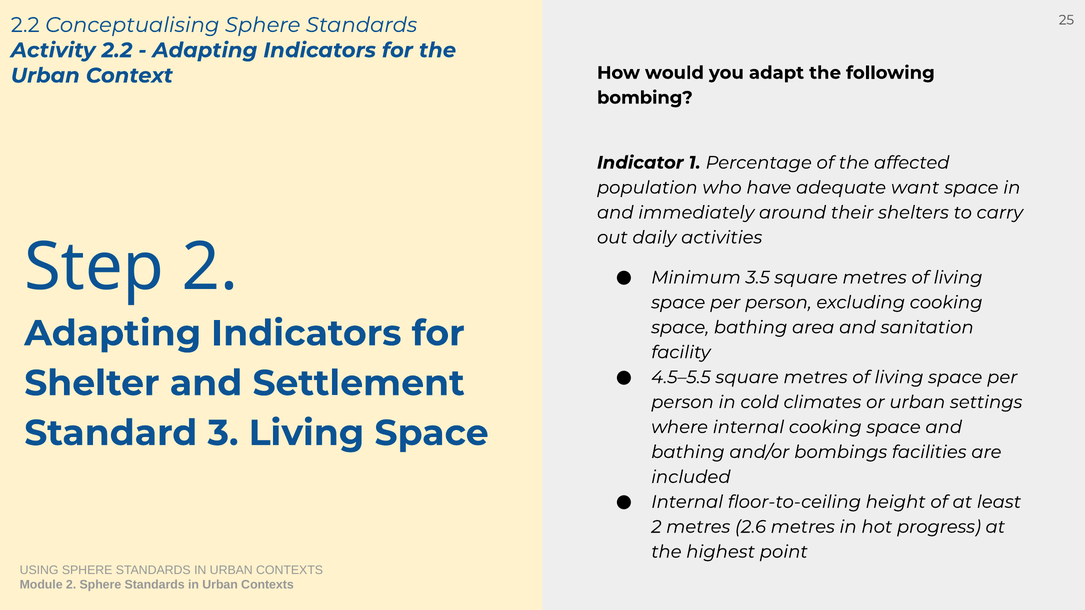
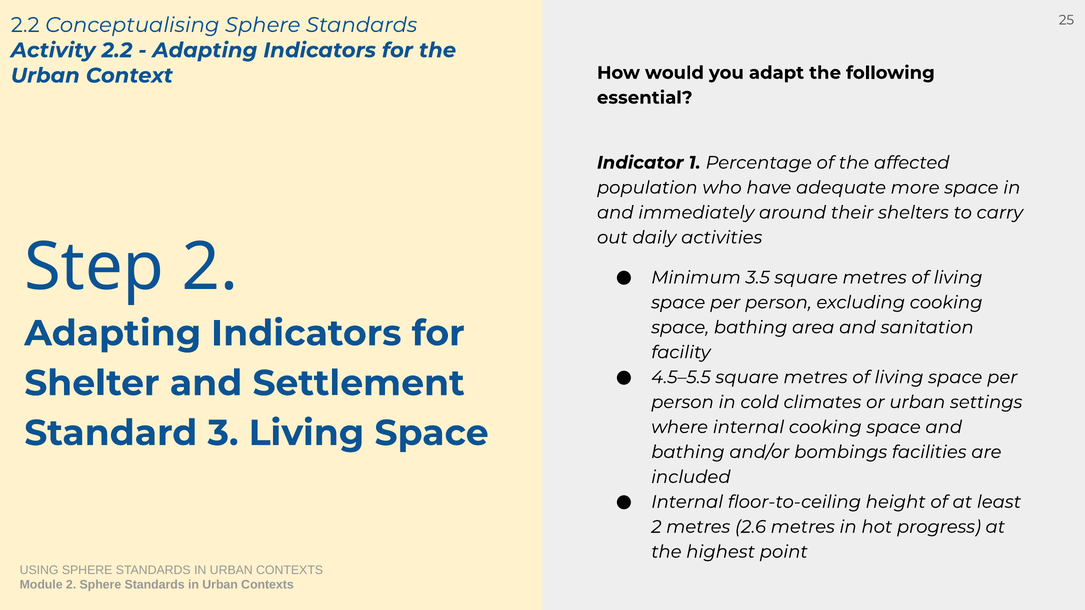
bombing: bombing -> essential
want: want -> more
